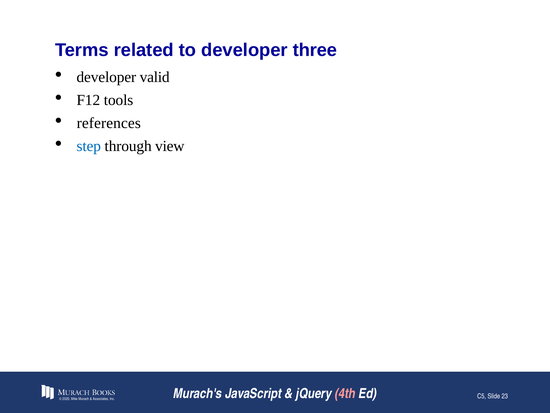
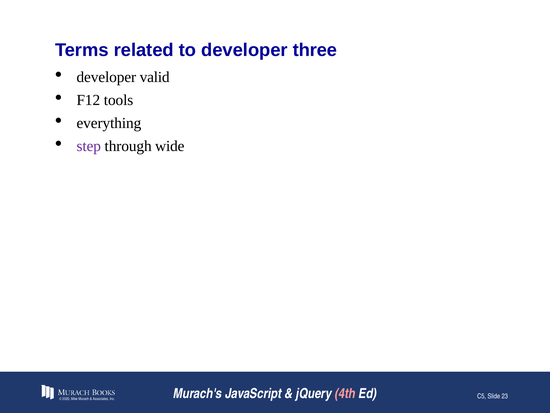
references: references -> everything
step colour: blue -> purple
view: view -> wide
